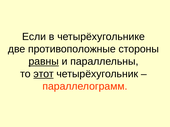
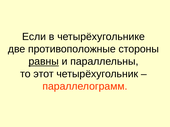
этот underline: present -> none
